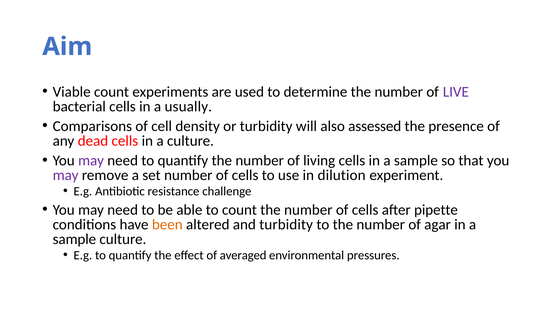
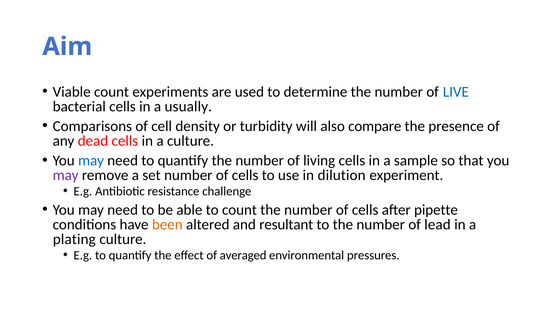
LIVE colour: purple -> blue
assessed: assessed -> compare
may at (91, 161) colour: purple -> blue
and turbidity: turbidity -> resultant
agar: agar -> lead
sample at (74, 239): sample -> plating
